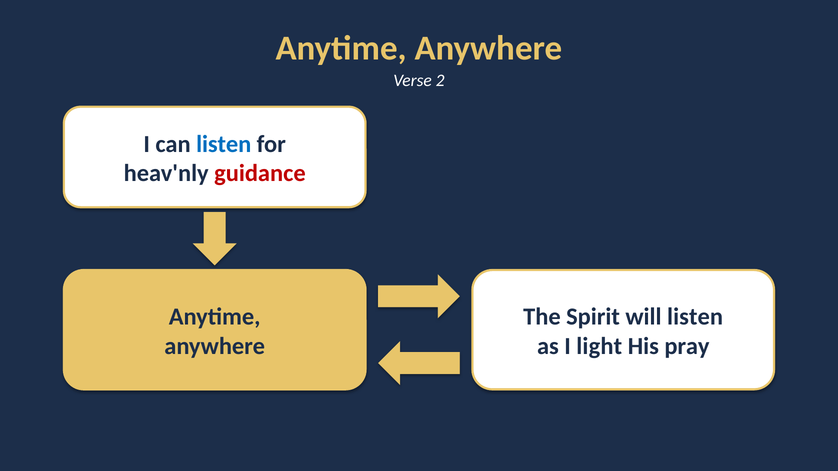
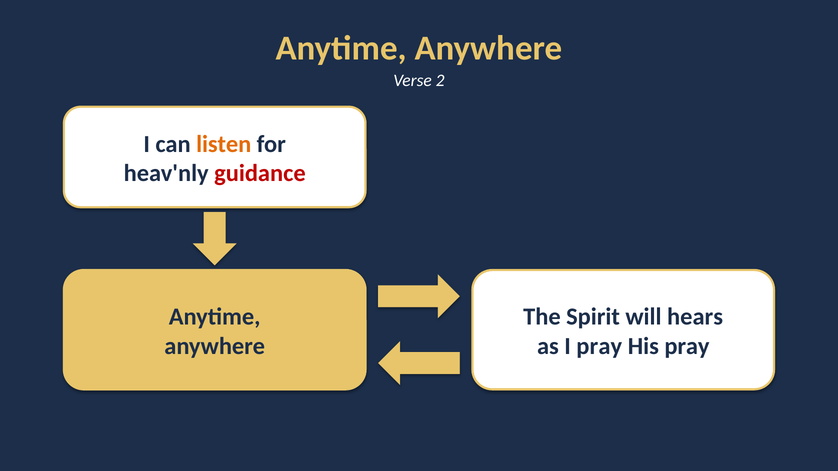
listen at (224, 144) colour: blue -> orange
will listen: listen -> hears
I light: light -> pray
